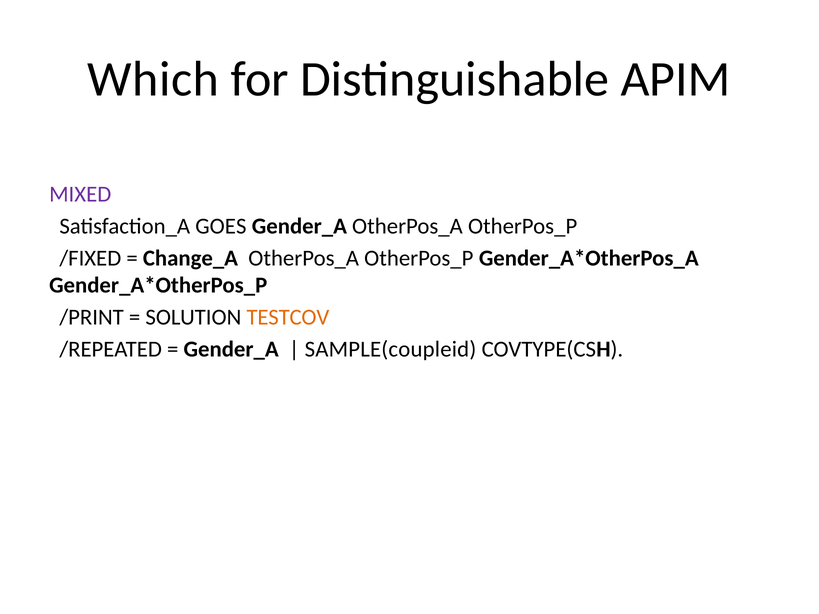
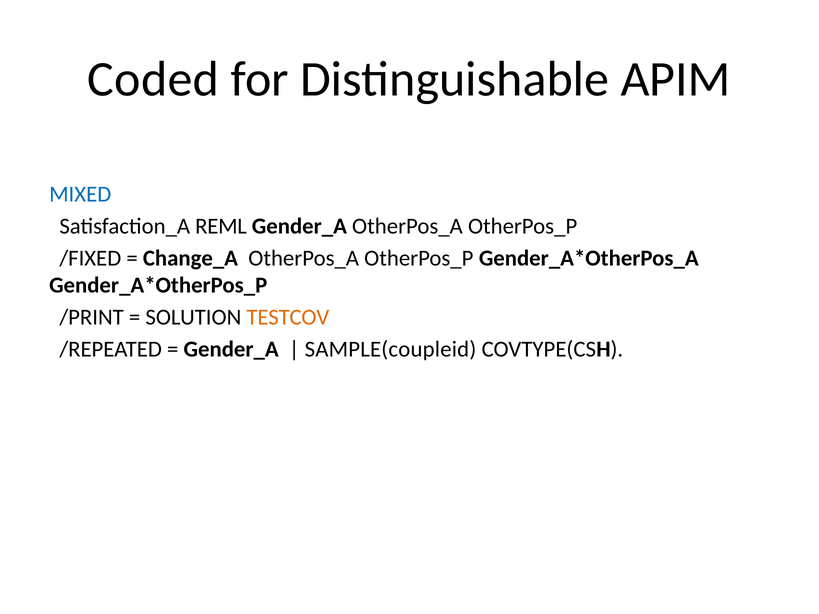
Which: Which -> Coded
MIXED colour: purple -> blue
GOES: GOES -> REML
